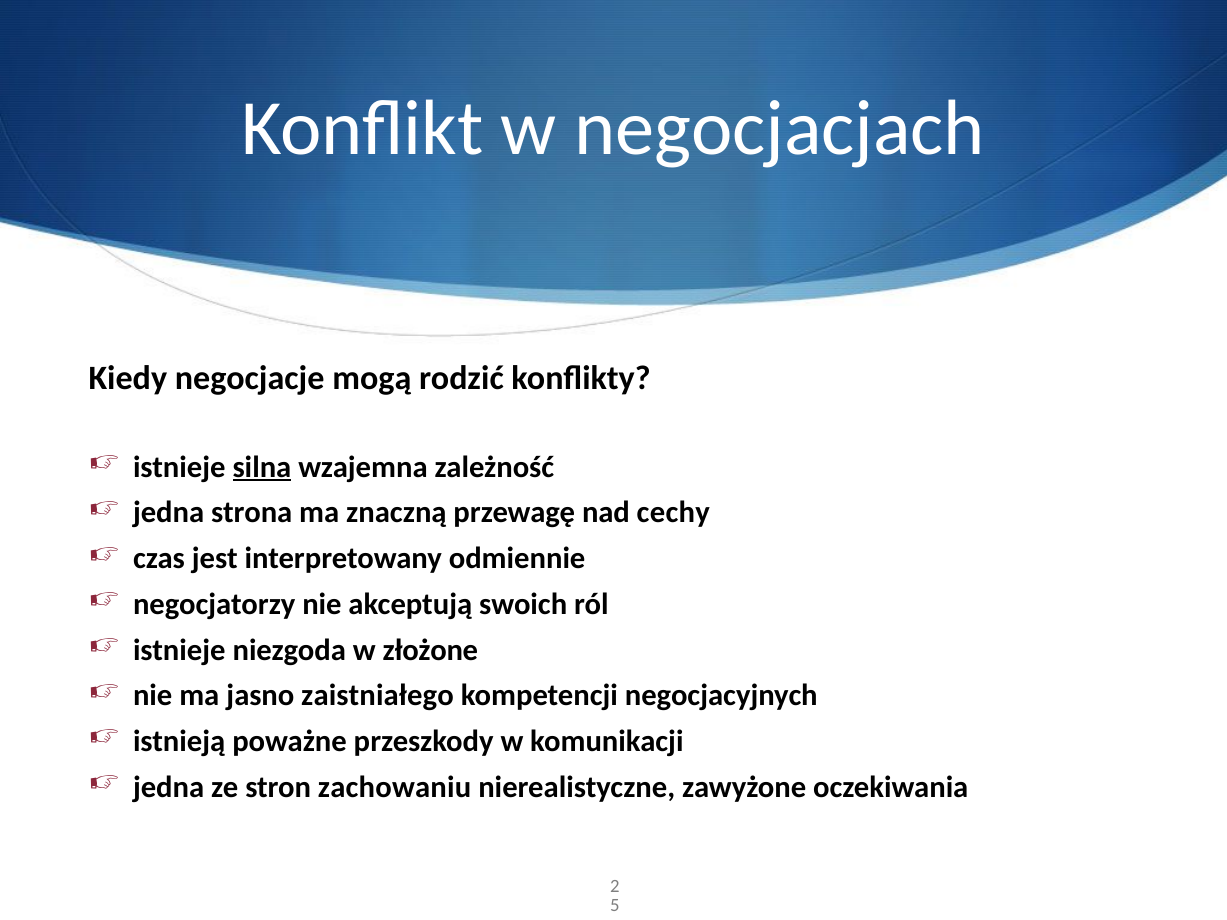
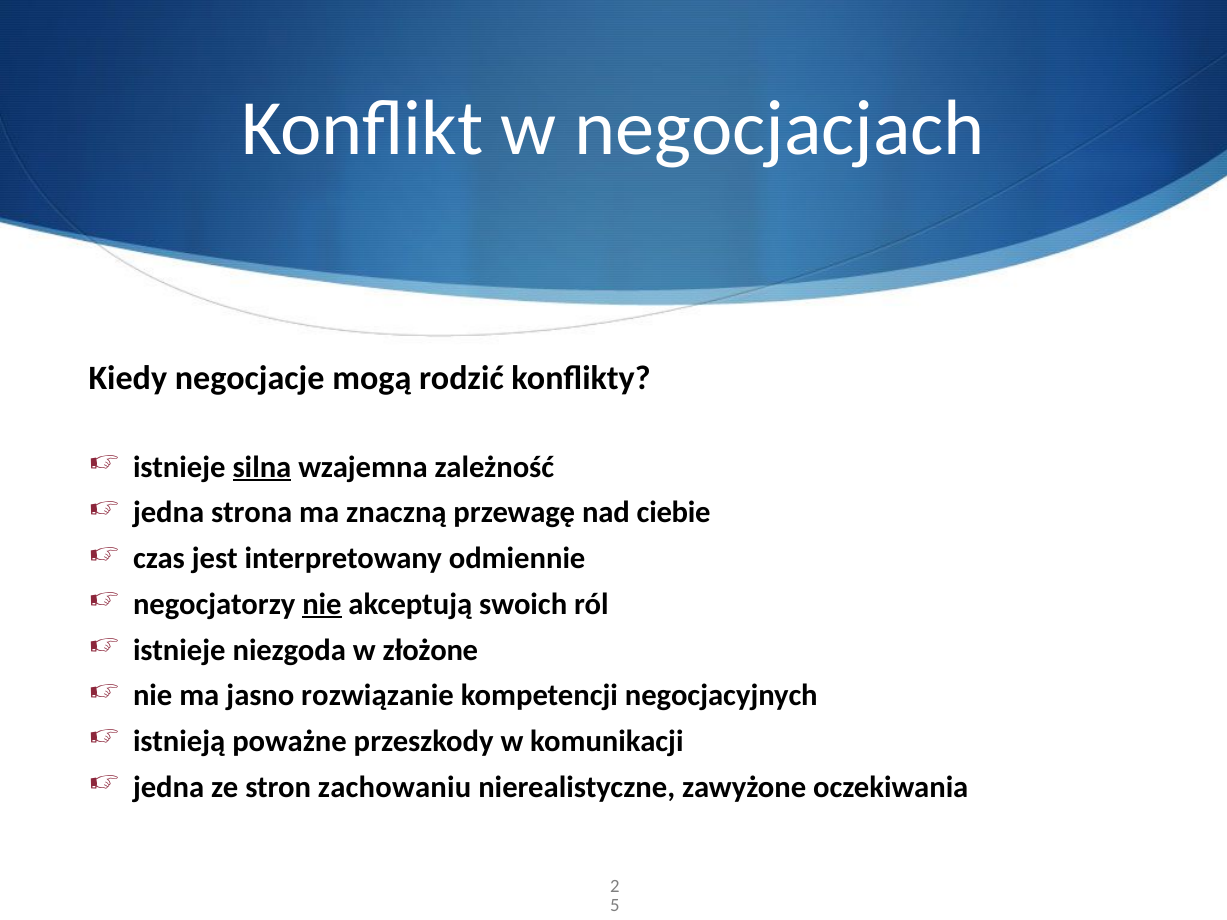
cechy: cechy -> ciebie
nie at (322, 604) underline: none -> present
zaistniałego: zaistniałego -> rozwiązanie
